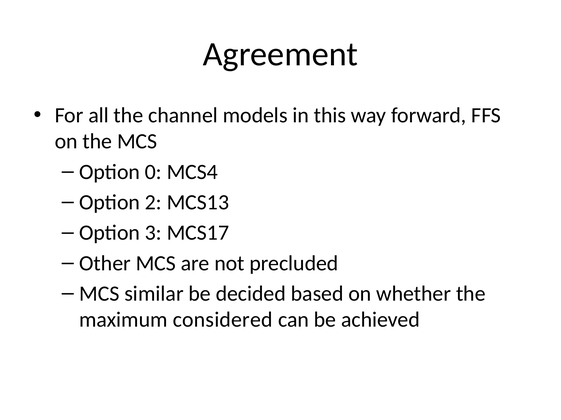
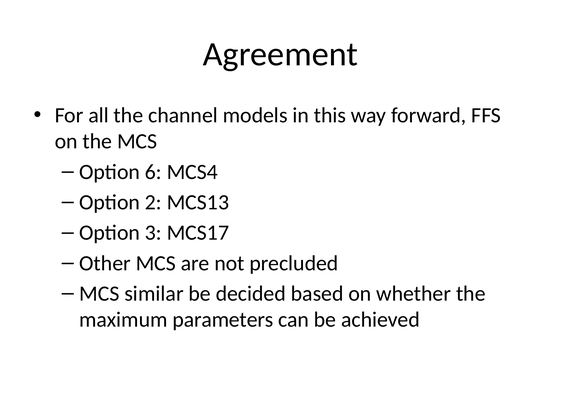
0: 0 -> 6
considered: considered -> parameters
